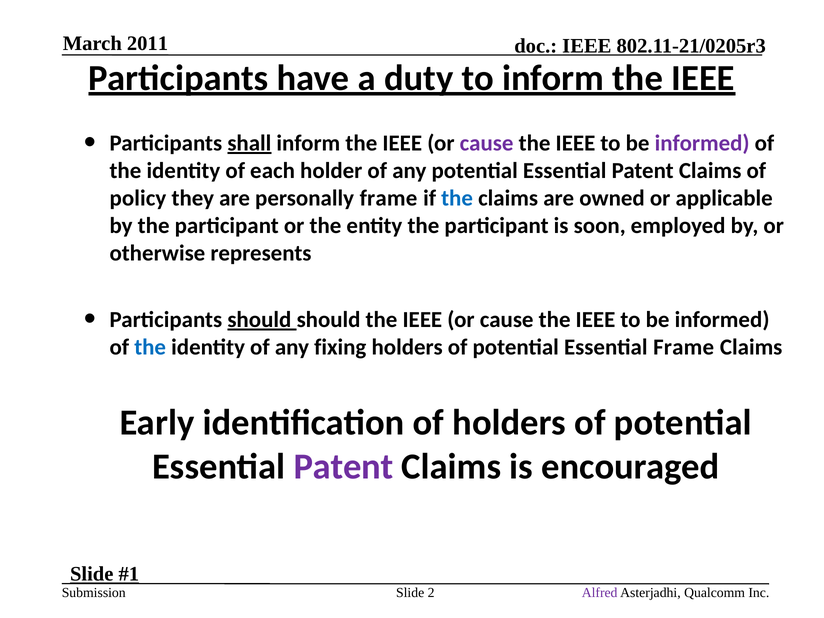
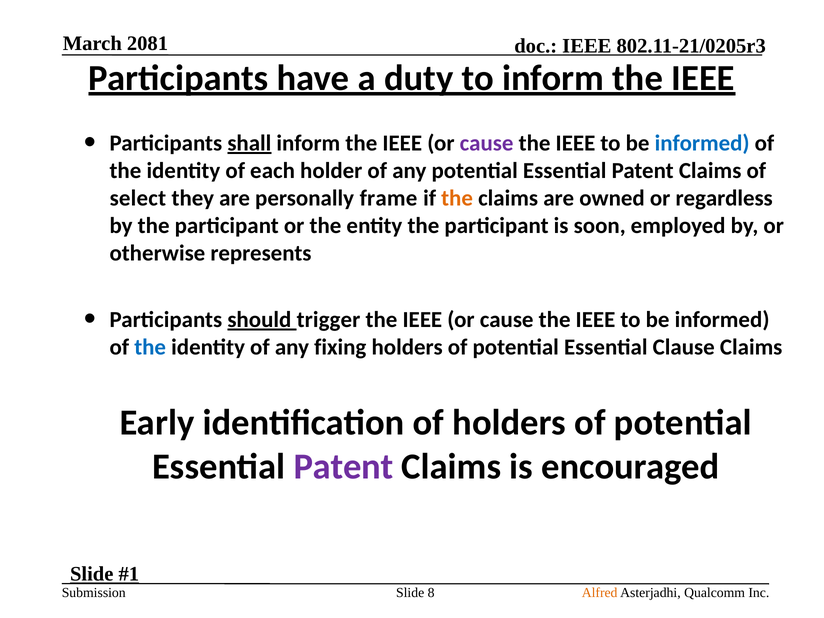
2011: 2011 -> 2081
informed at (702, 143) colour: purple -> blue
policy: policy -> select
the at (457, 198) colour: blue -> orange
applicable: applicable -> regardless
should should: should -> trigger
Essential Frame: Frame -> Clause
2: 2 -> 8
Alfred colour: purple -> orange
